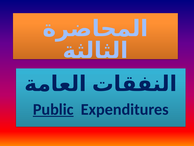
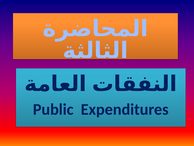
Public underline: present -> none
